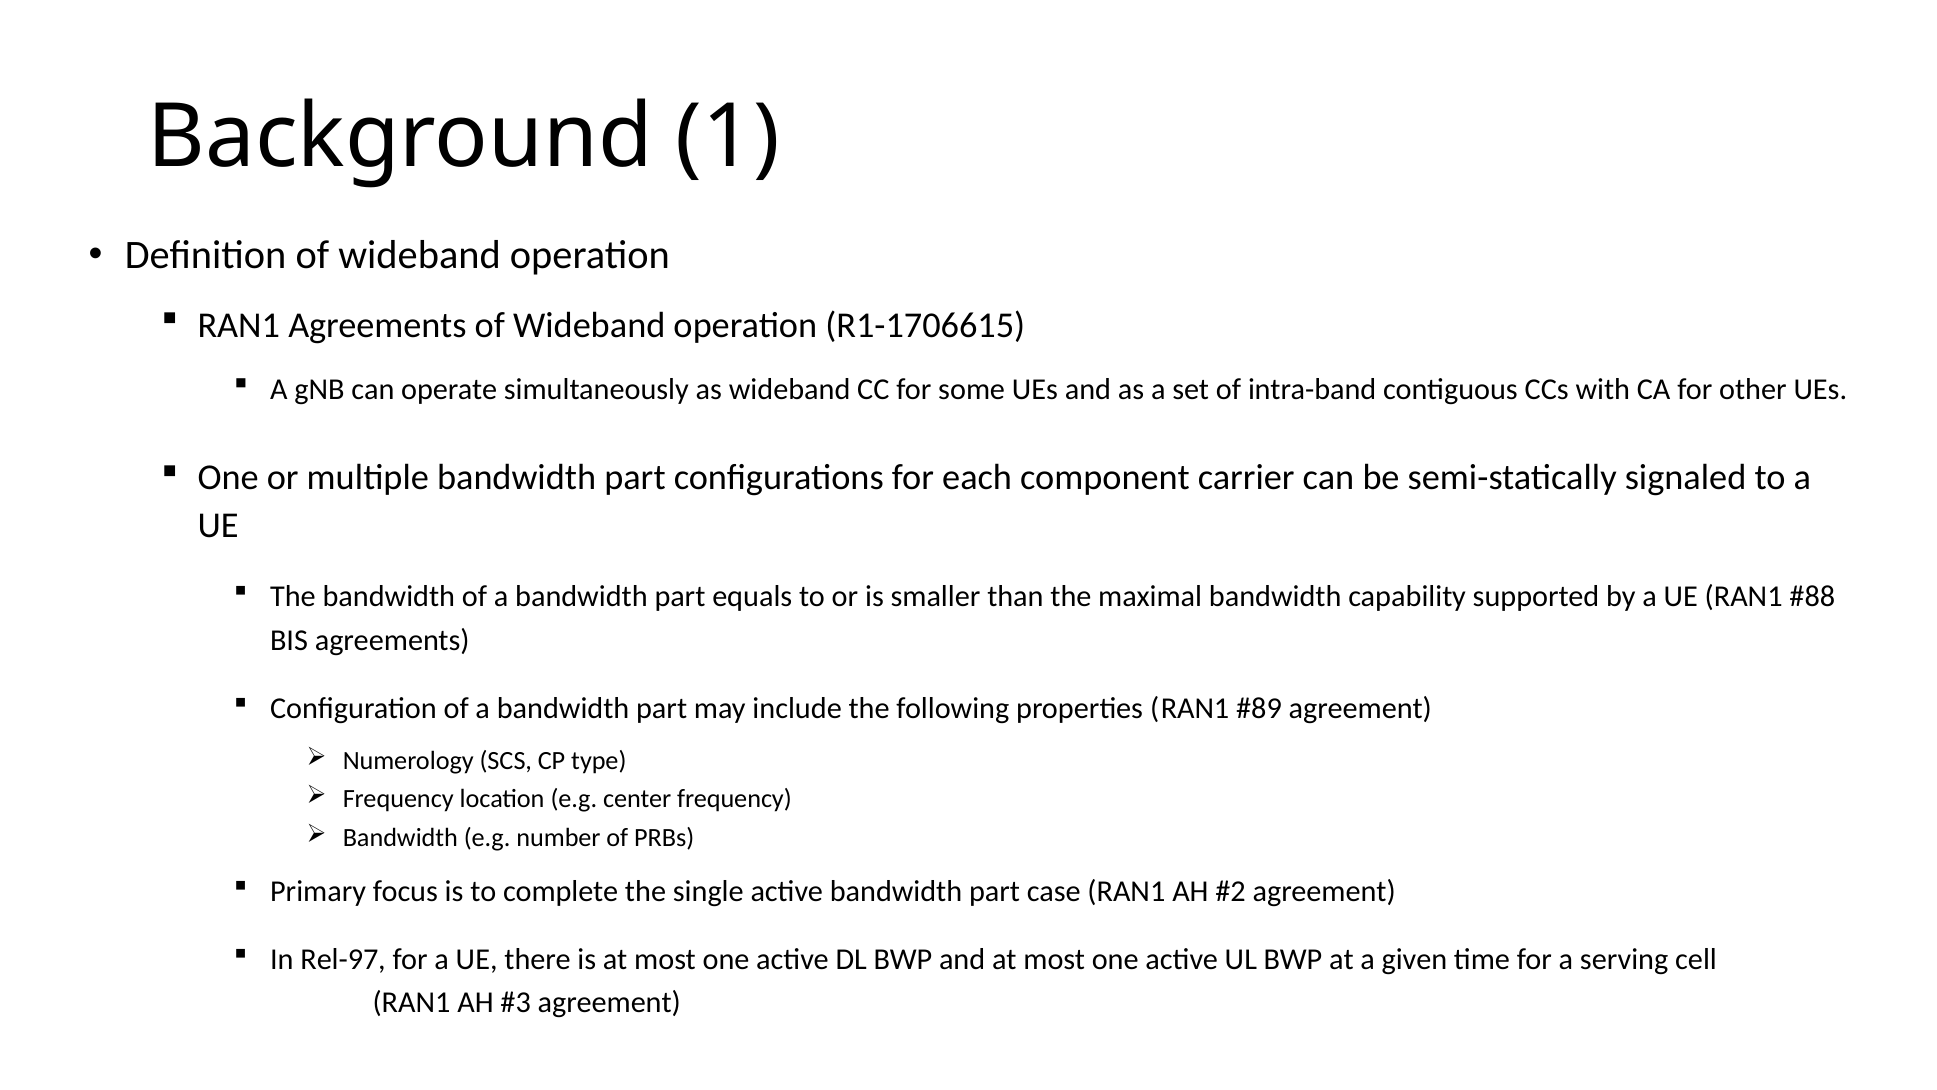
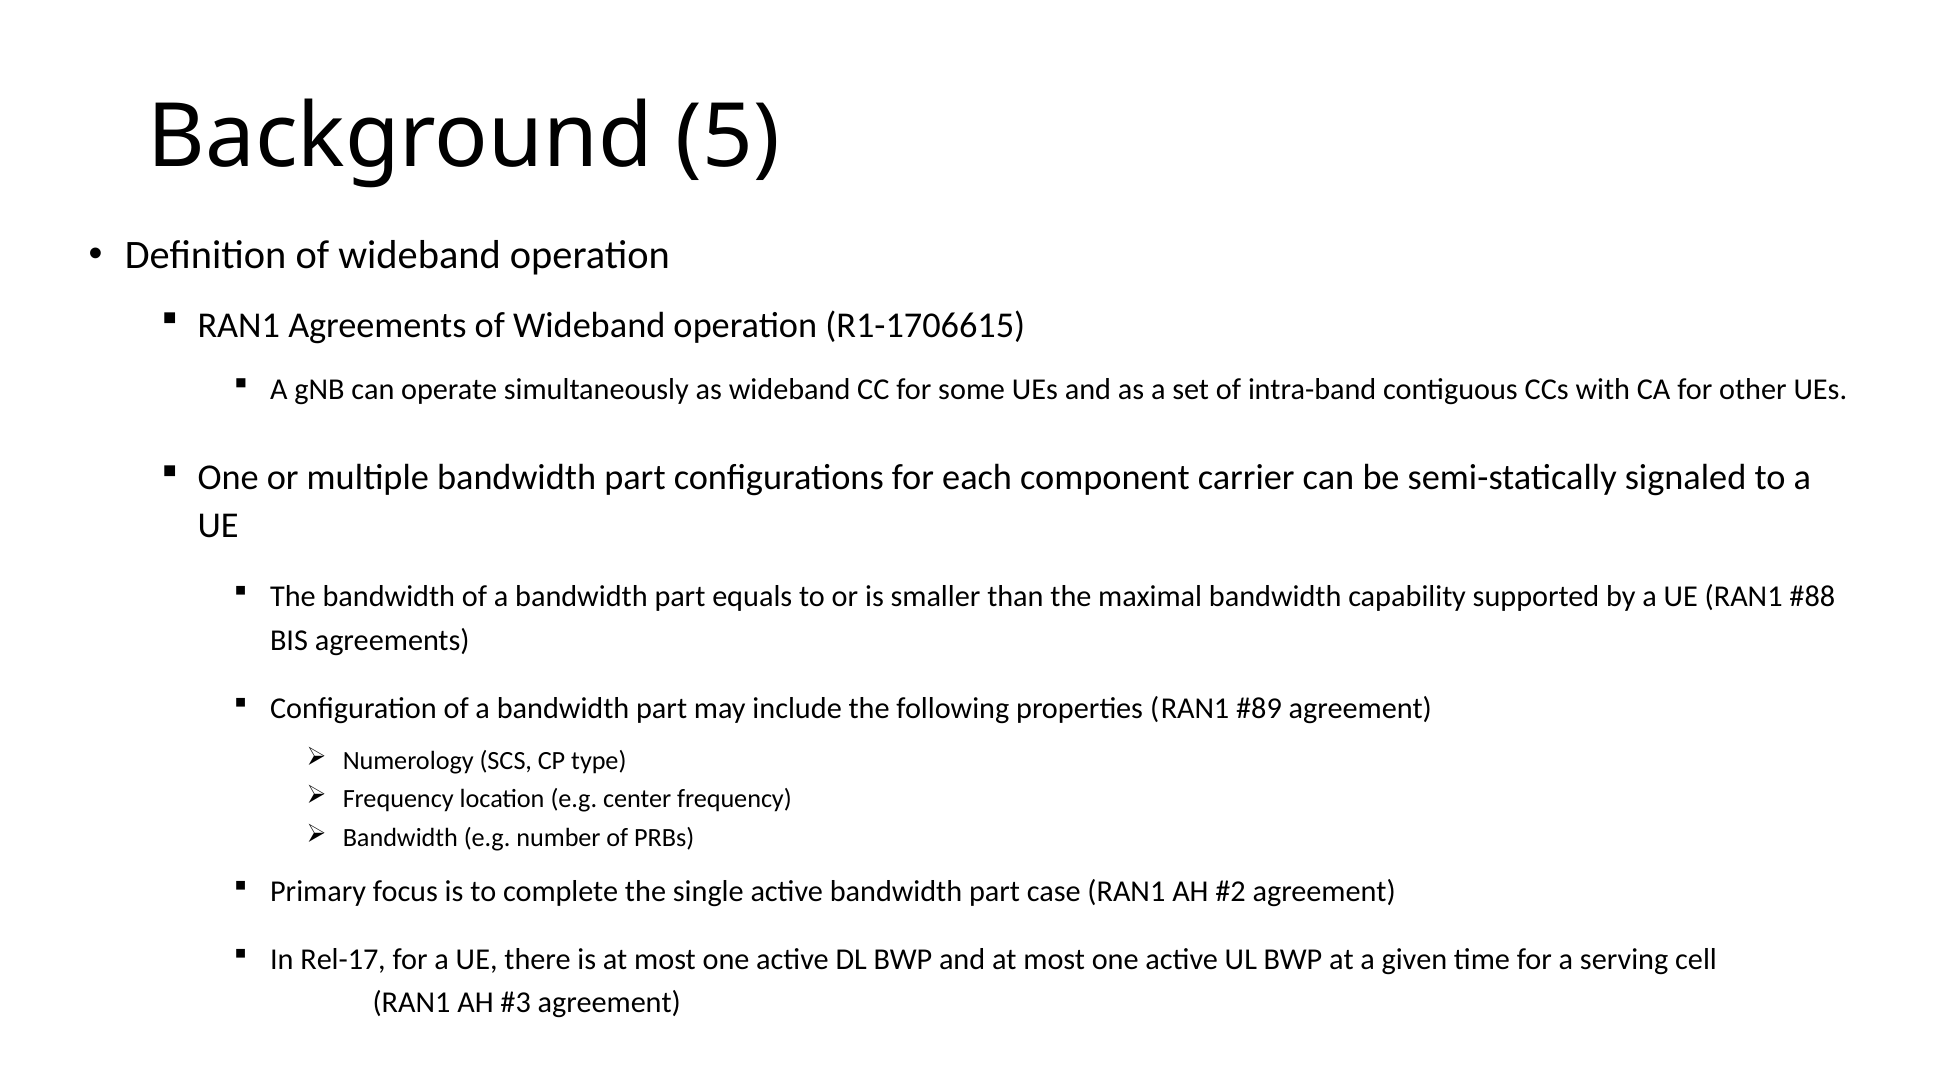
1: 1 -> 5
Rel-97: Rel-97 -> Rel-17
